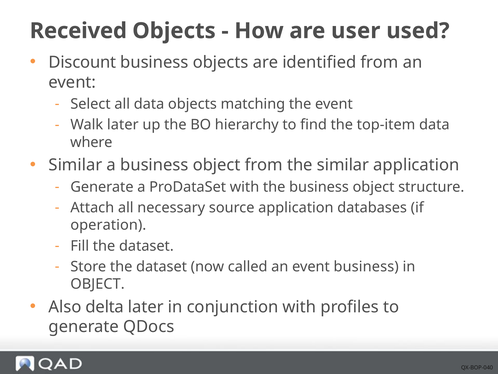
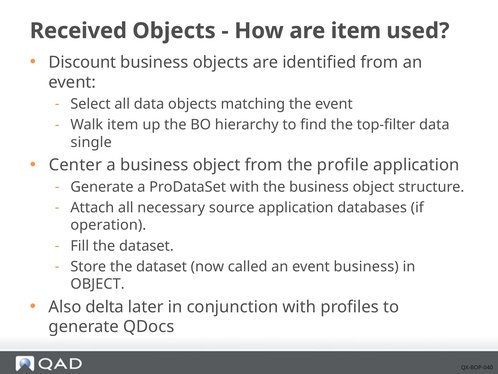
are user: user -> item
Walk later: later -> item
top-item: top-item -> top-filter
where: where -> single
Similar at (75, 165): Similar -> Center
the similar: similar -> profile
